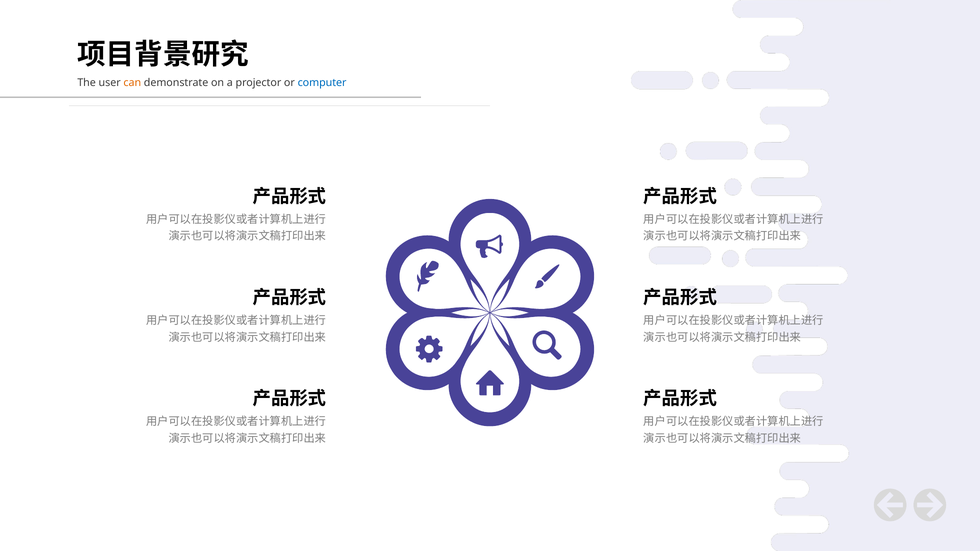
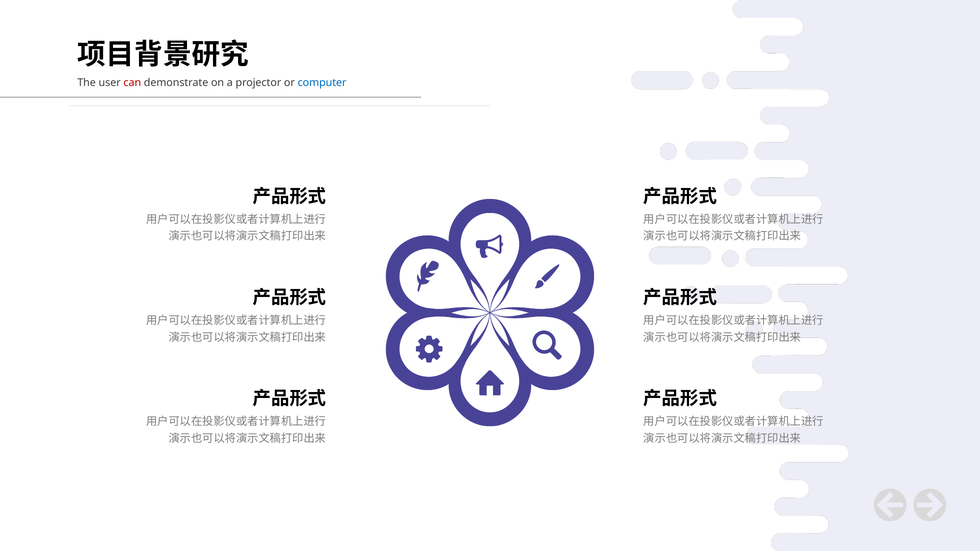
can colour: orange -> red
